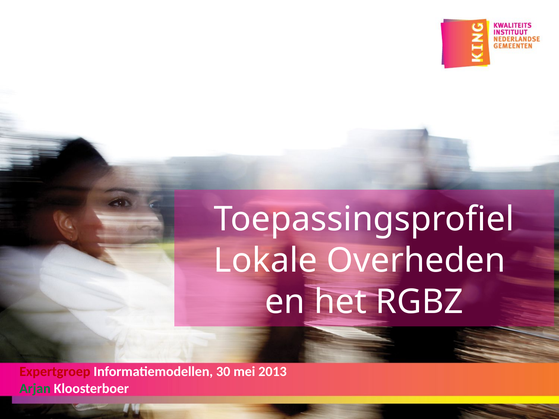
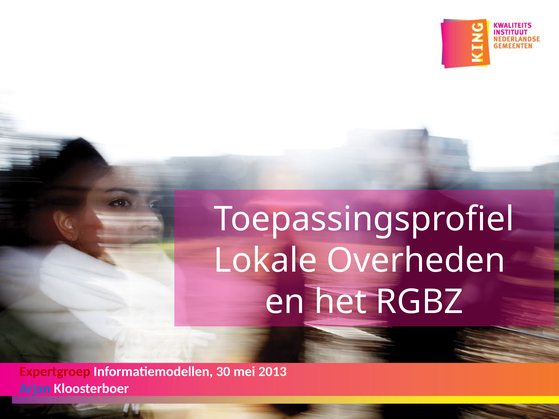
Arjan colour: green -> blue
